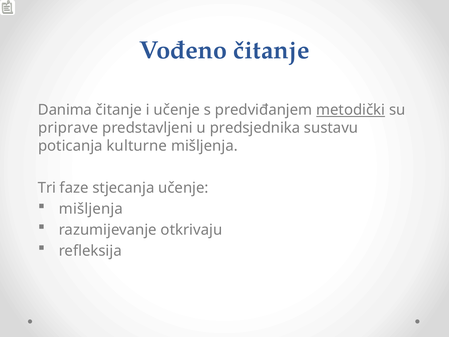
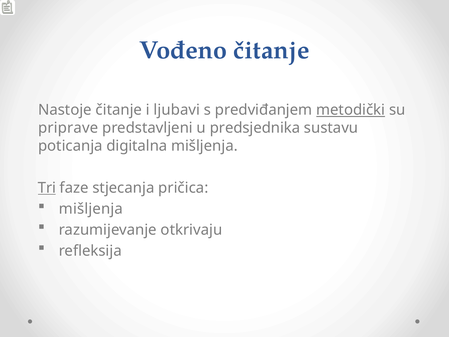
Danima: Danima -> Nastoje
i učenje: učenje -> ljubavi
kulturne: kulturne -> digitalna
Tri underline: none -> present
stjecanja učenje: učenje -> pričica
